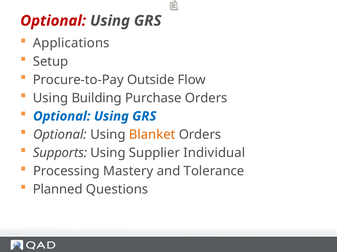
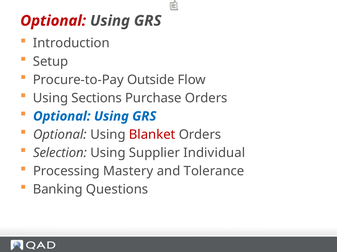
Applications: Applications -> Introduction
Building: Building -> Sections
Blanket colour: orange -> red
Supports: Supports -> Selection
Planned: Planned -> Banking
